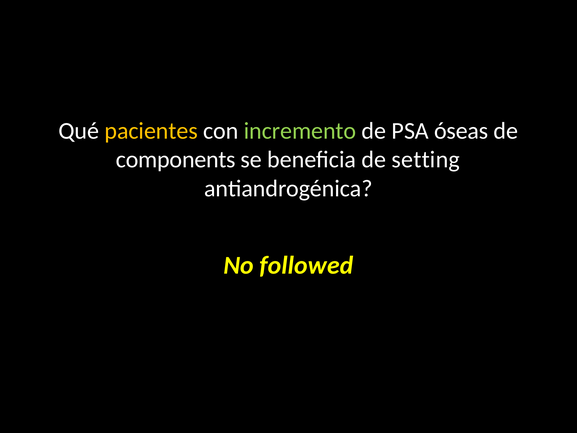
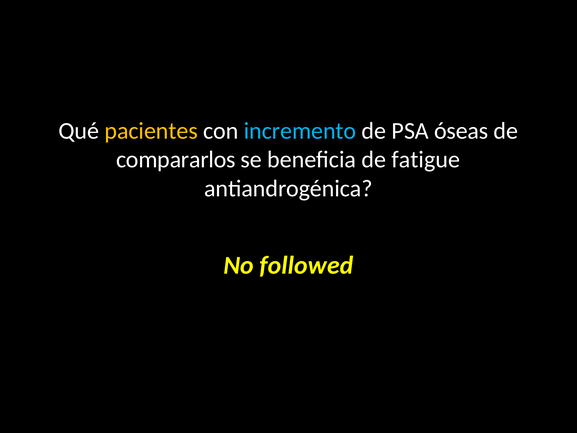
incremento colour: light green -> light blue
components: components -> compararlos
setting: setting -> fatigue
